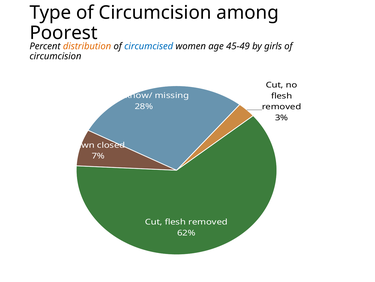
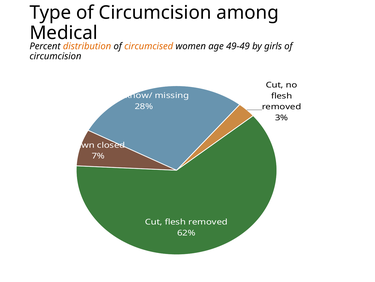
Poorest: Poorest -> Medical
circumcised colour: blue -> orange
45-49: 45-49 -> 49-49
